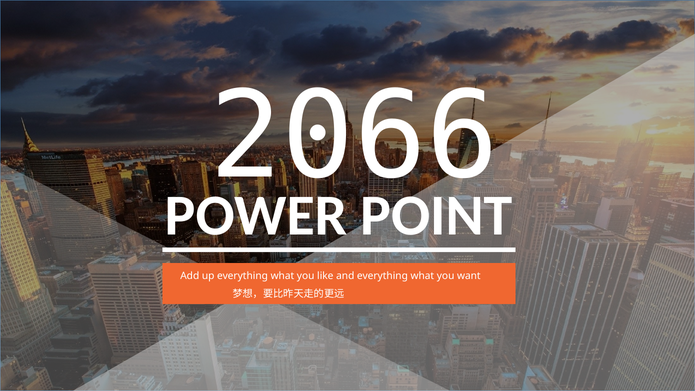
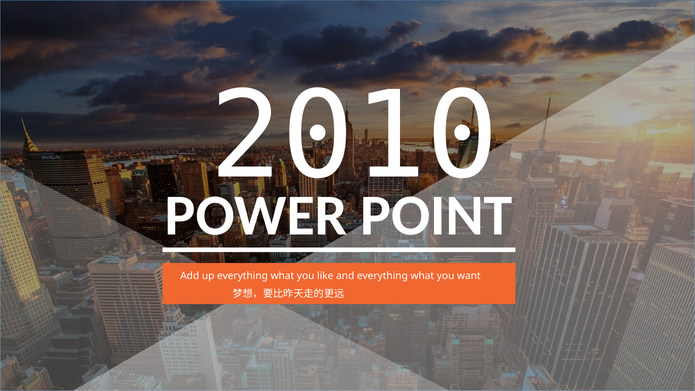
2066: 2066 -> 2010
